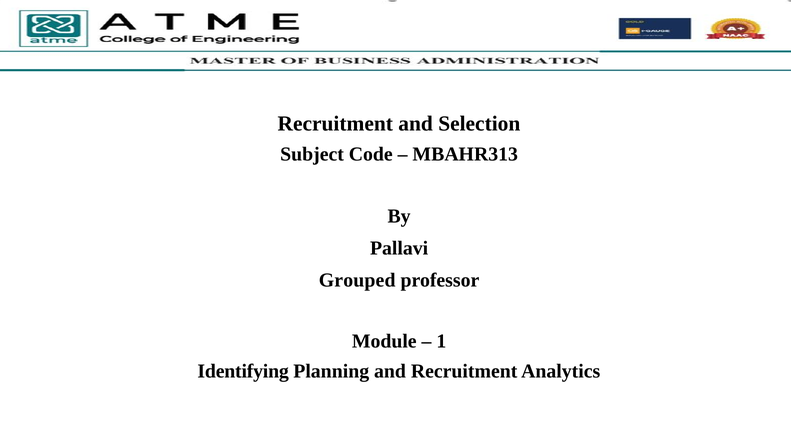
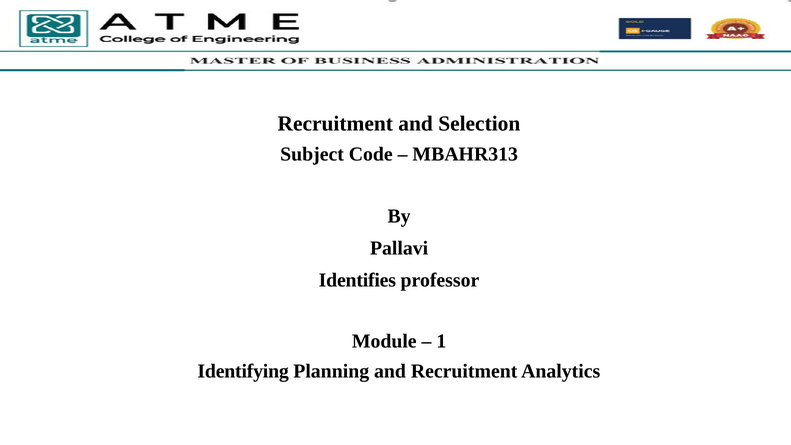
Grouped: Grouped -> Identifies
